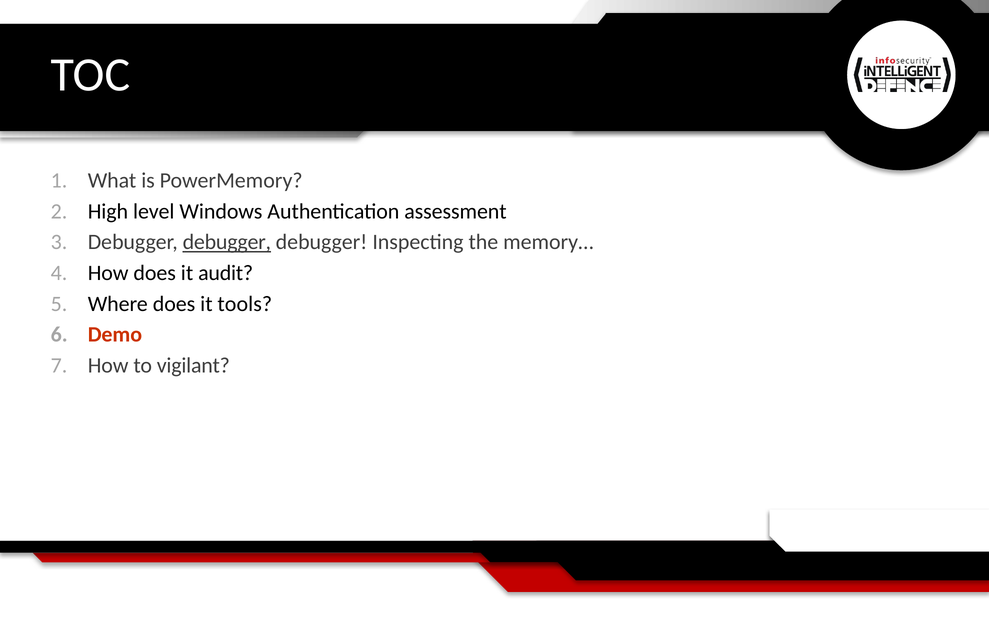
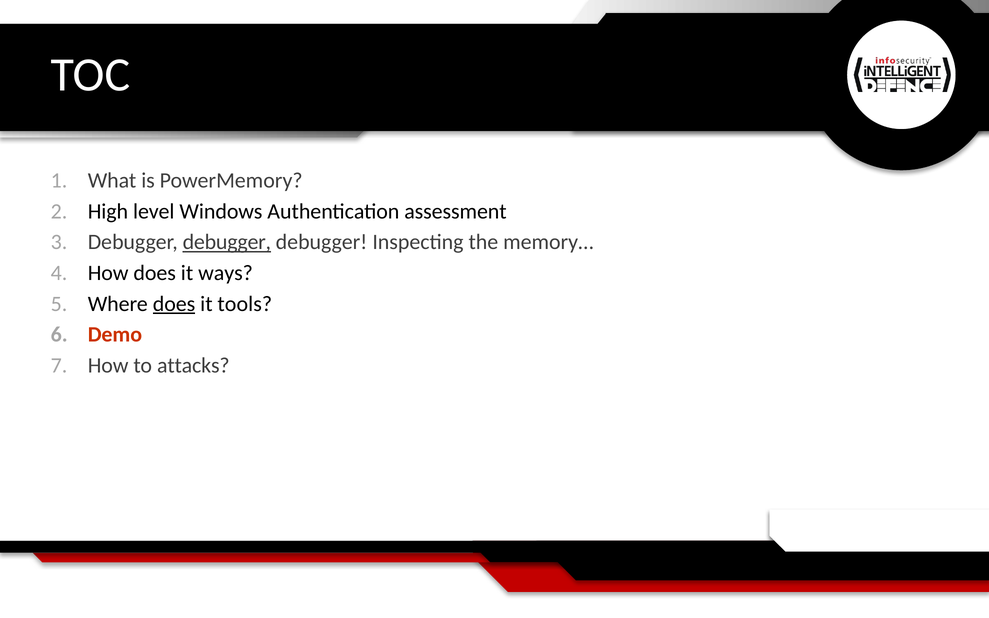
audit: audit -> ways
does at (174, 304) underline: none -> present
vigilant: vigilant -> attacks
